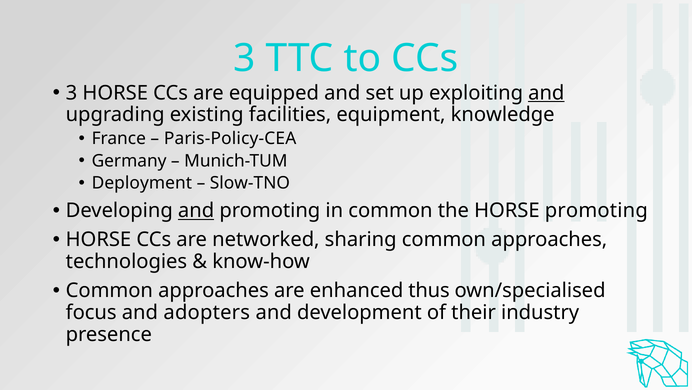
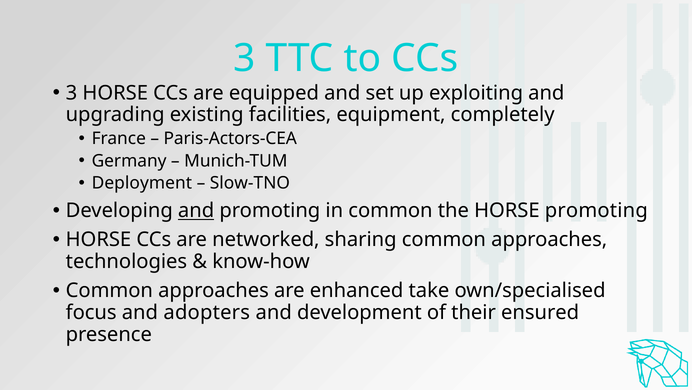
and at (546, 93) underline: present -> none
knowledge: knowledge -> completely
Paris-Policy-CEA: Paris-Policy-CEA -> Paris-Actors-CEA
thus: thus -> take
industry: industry -> ensured
